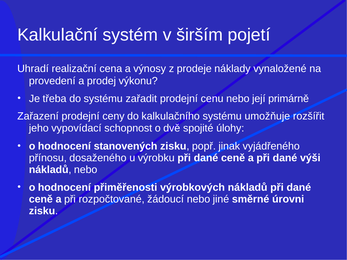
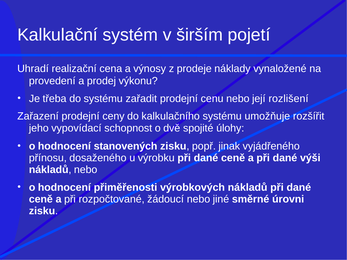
primárně: primárně -> rozlišení
